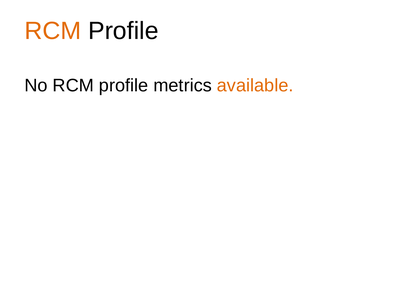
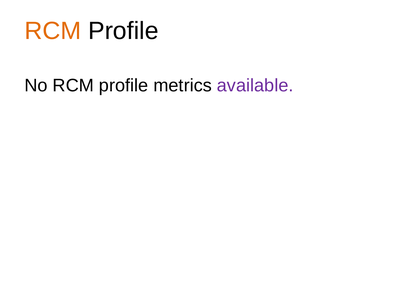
available colour: orange -> purple
